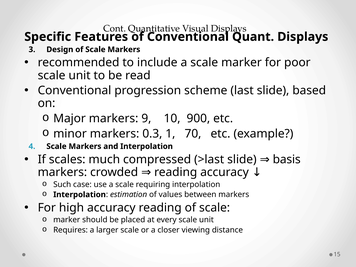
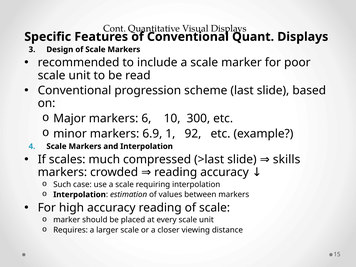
9: 9 -> 6
900: 900 -> 300
0.3: 0.3 -> 6.9
70: 70 -> 92
basis: basis -> skills
